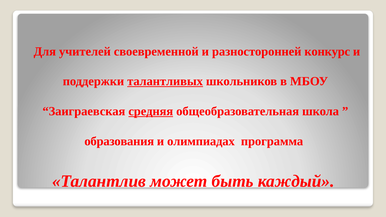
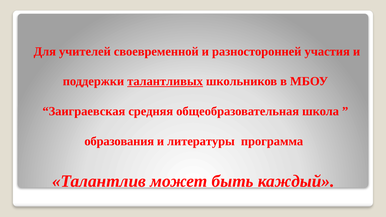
конкурс: конкурс -> участия
средняя underline: present -> none
олимпиадах: олимпиадах -> литературы
